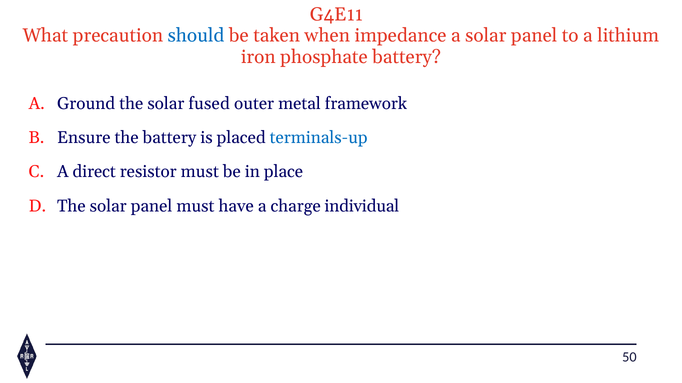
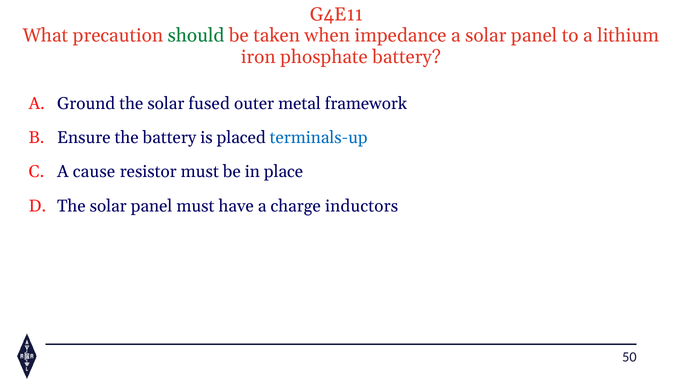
should colour: blue -> green
direct: direct -> cause
individual: individual -> inductors
